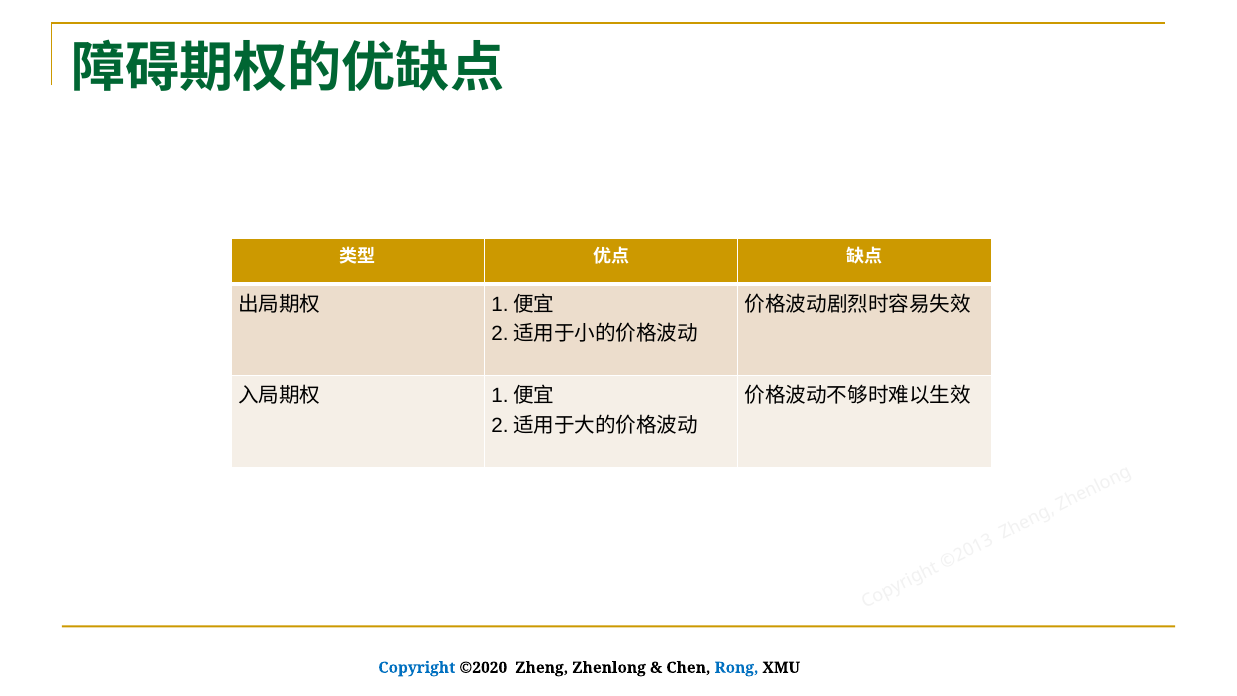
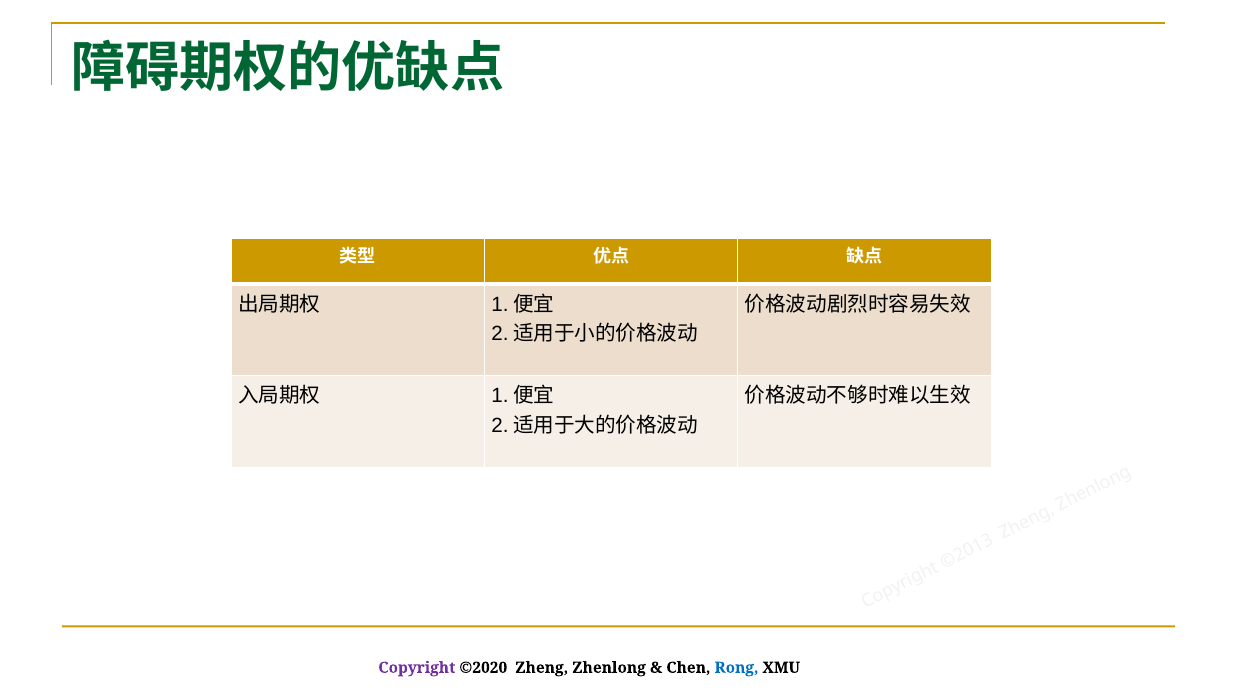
Copyright colour: blue -> purple
